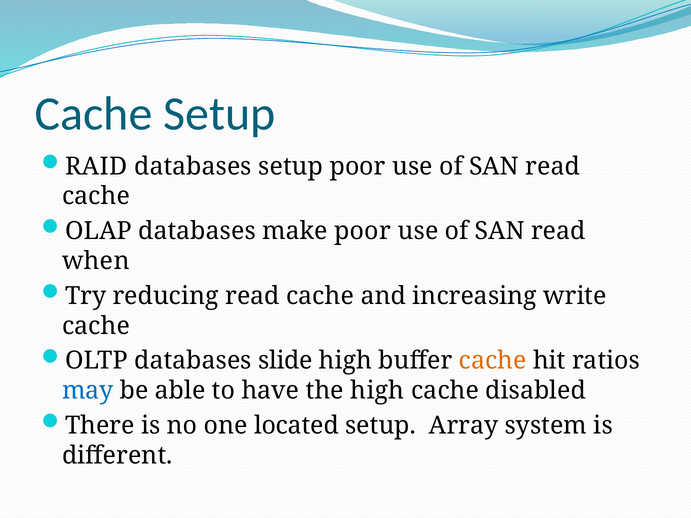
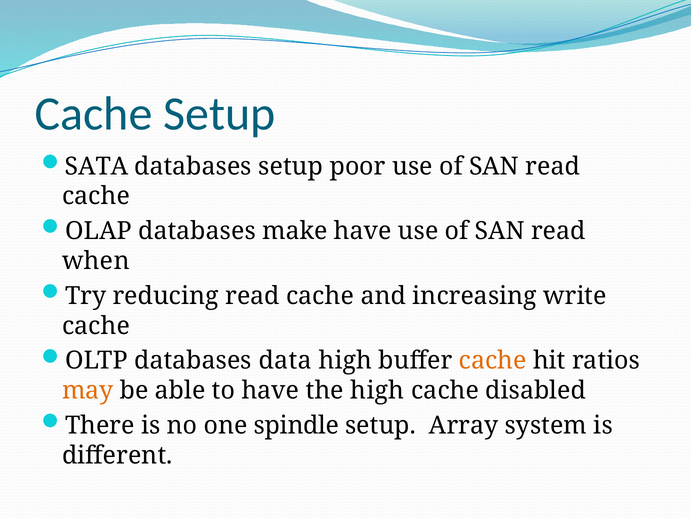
RAID: RAID -> SATA
make poor: poor -> have
slide: slide -> data
may colour: blue -> orange
located: located -> spindle
